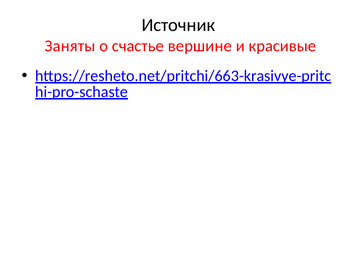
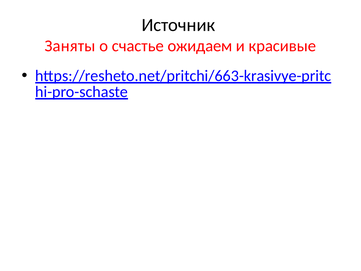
вершине: вершине -> ожидаем
